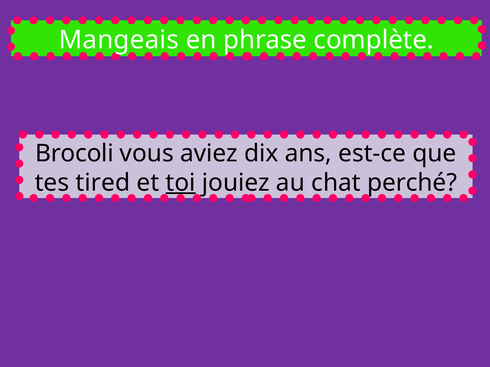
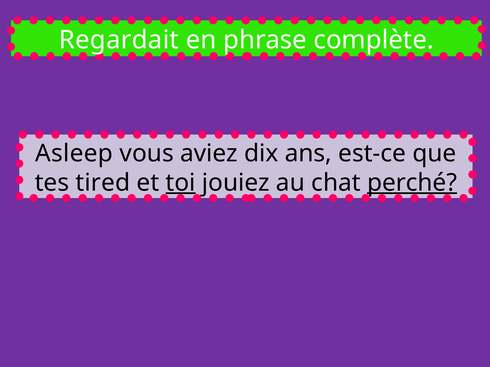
Mangeais: Mangeais -> Regardait
Brocoli: Brocoli -> Asleep
perché underline: none -> present
